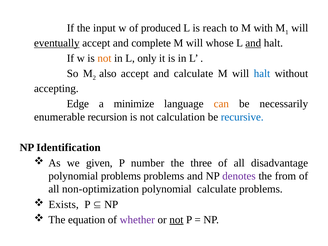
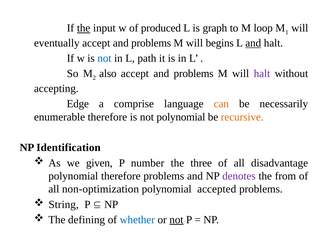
the at (84, 28) underline: none -> present
reach: reach -> graph
with: with -> loop
eventually underline: present -> none
complete at (151, 43): complete -> problems
whose: whose -> begins
not at (104, 58) colour: orange -> blue
only: only -> path
calculate at (193, 74): calculate -> problems
halt at (262, 74) colour: blue -> purple
minimize: minimize -> comprise
enumerable recursion: recursion -> therefore
not calculation: calculation -> polynomial
recursive colour: blue -> orange
polynomial problems: problems -> therefore
polynomial calculate: calculate -> accepted
Exists: Exists -> String
equation: equation -> defining
whether colour: purple -> blue
